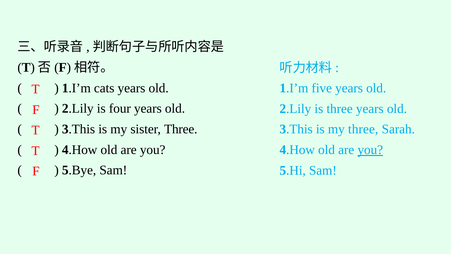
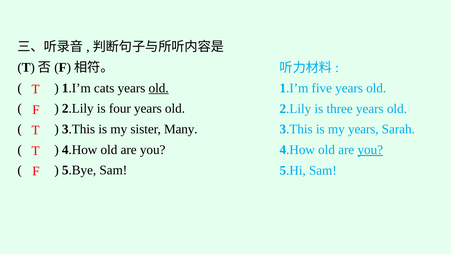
old at (159, 88) underline: none -> present
sister Three: Three -> Many
my three: three -> years
